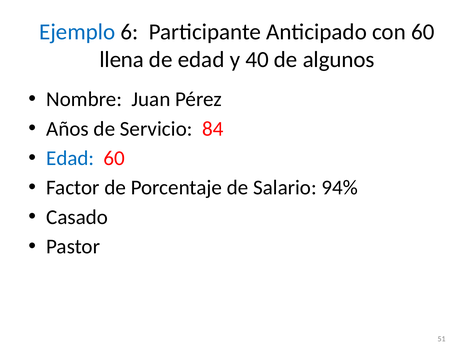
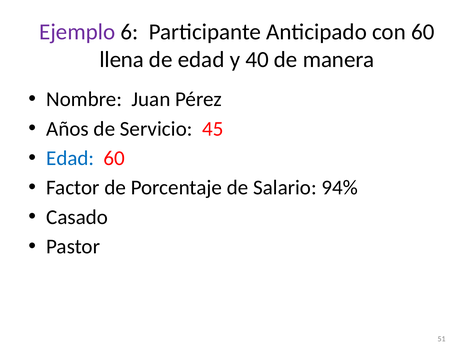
Ejemplo colour: blue -> purple
algunos: algunos -> manera
84: 84 -> 45
